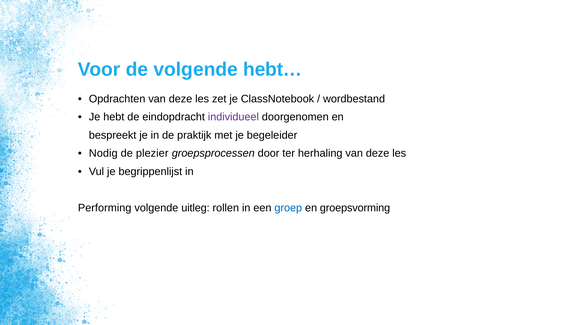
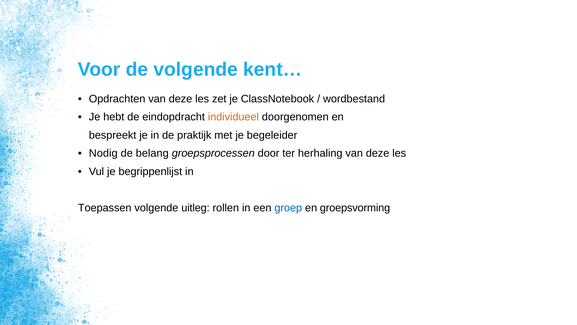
hebt…: hebt… -> kent…
individueel colour: purple -> orange
plezier: plezier -> belang
Performing: Performing -> Toepassen
